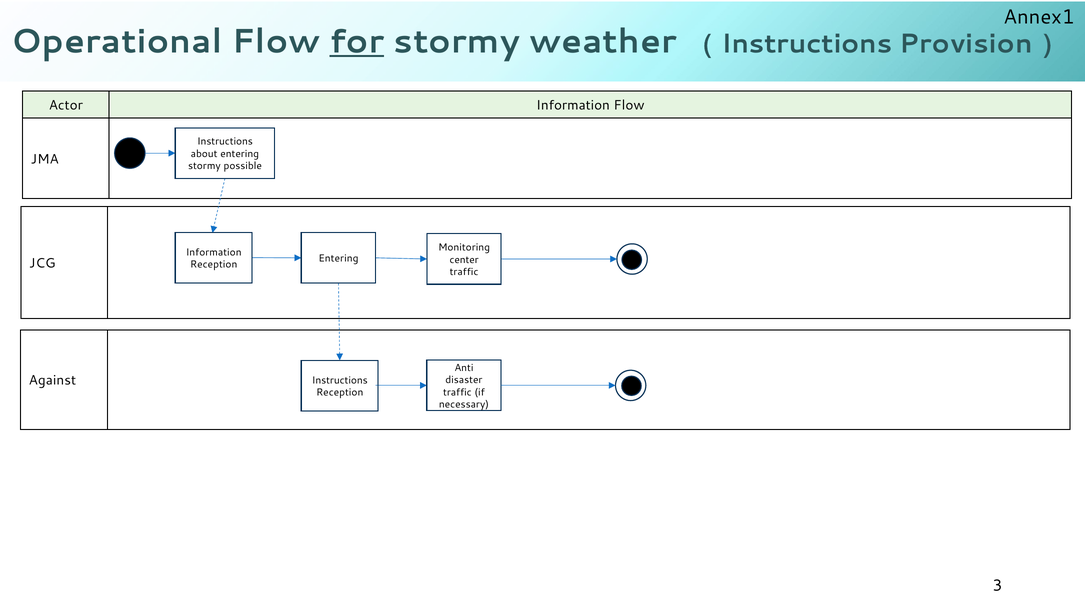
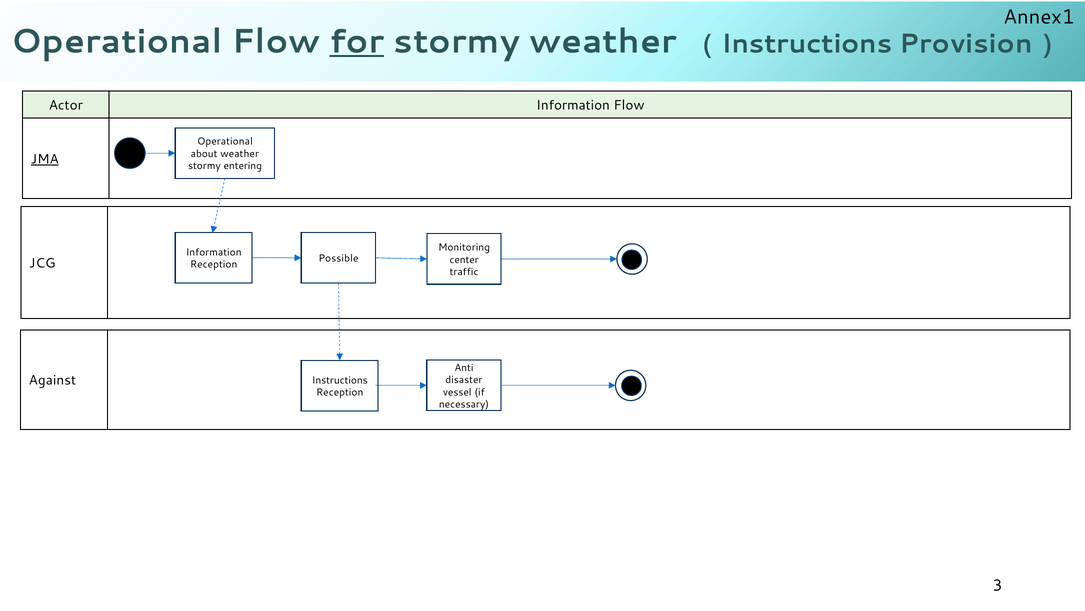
Instructions at (225, 141): Instructions -> Operational
about entering: entering -> weather
JMA underline: none -> present
possible: possible -> entering
Entering at (338, 258): Entering -> Possible
traffic at (457, 392): traffic -> vessel
